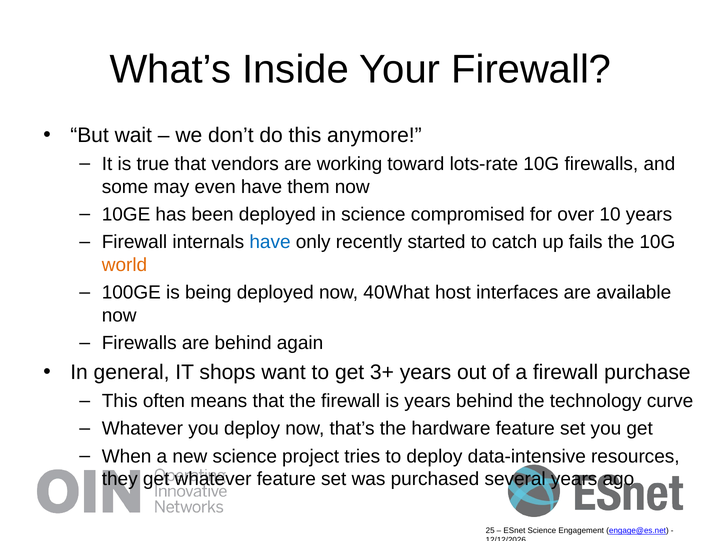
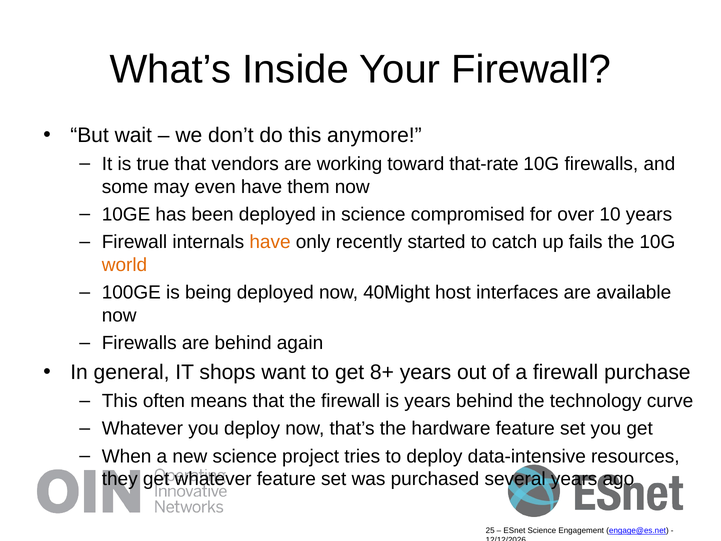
lots-rate: lots-rate -> that-rate
have at (270, 242) colour: blue -> orange
40What: 40What -> 40Might
3+: 3+ -> 8+
